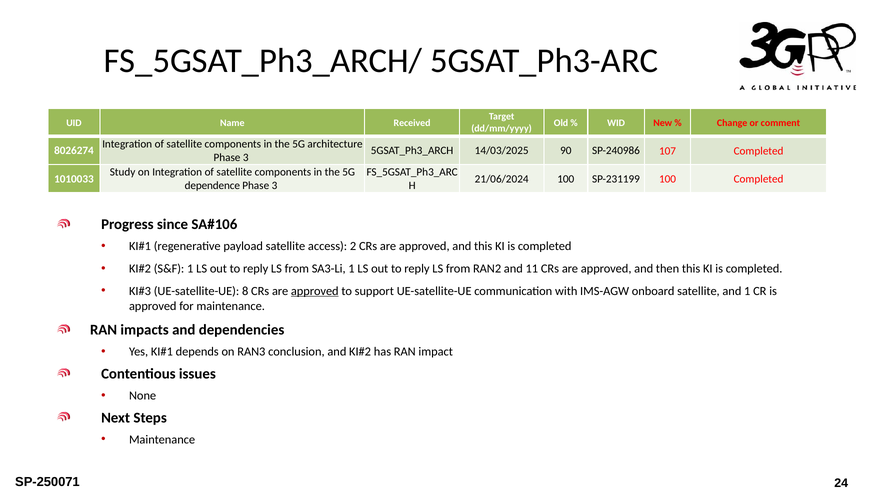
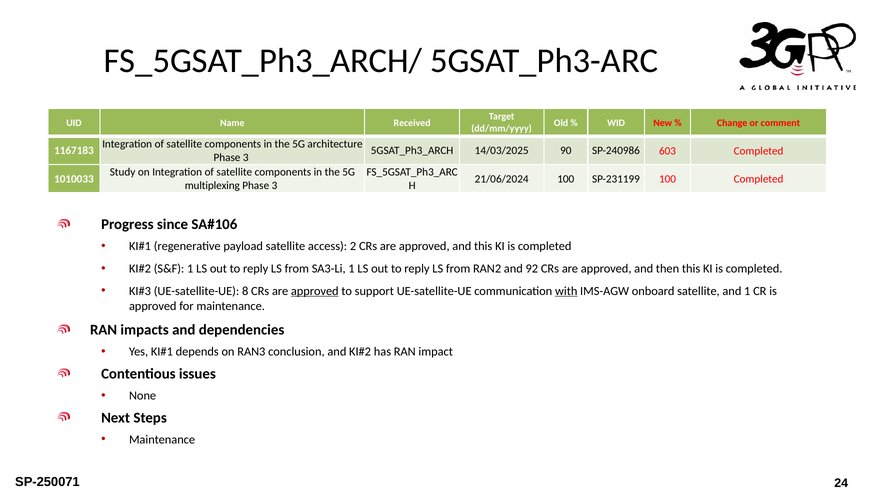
8026274: 8026274 -> 1167183
107: 107 -> 603
dependence: dependence -> multiplexing
11: 11 -> 92
with underline: none -> present
